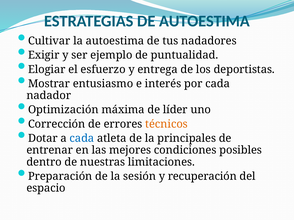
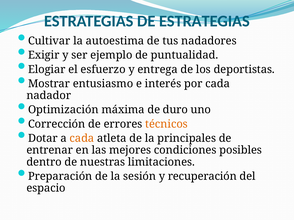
DE AUTOESTIMA: AUTOESTIMA -> ESTRATEGIAS
líder: líder -> duro
cada at (82, 139) colour: blue -> orange
